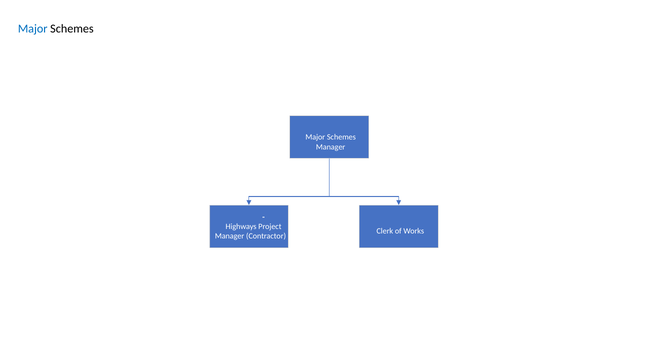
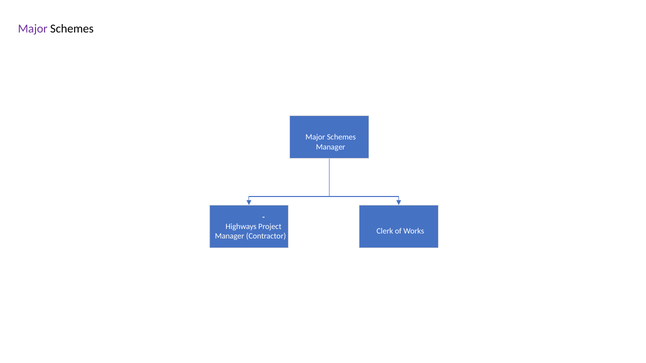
Major at (33, 29) colour: blue -> purple
